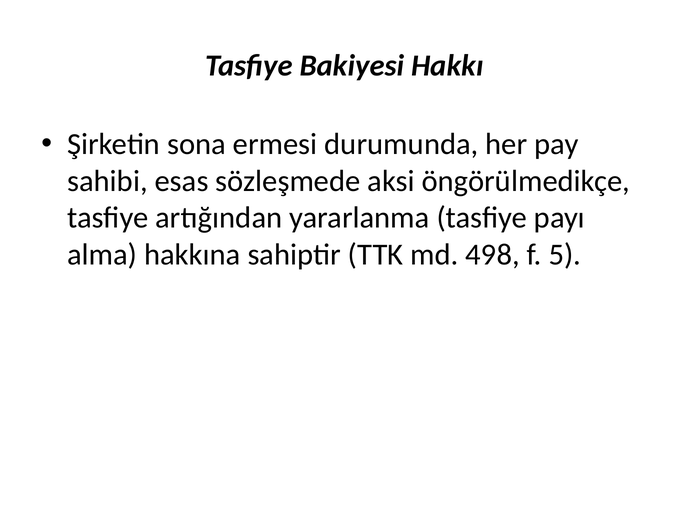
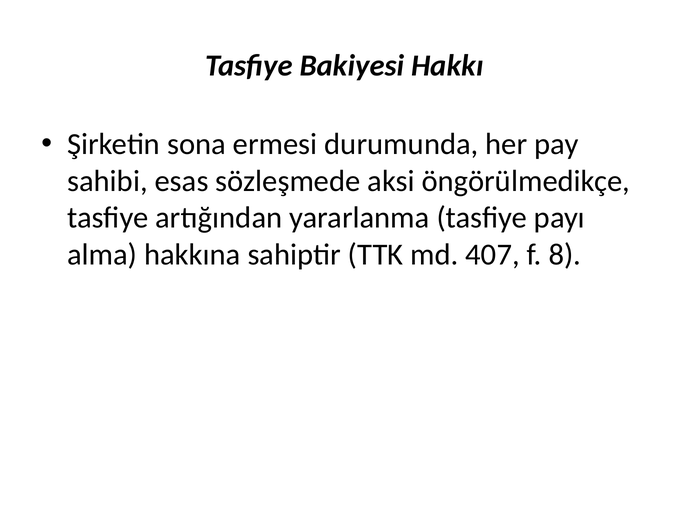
498: 498 -> 407
5: 5 -> 8
